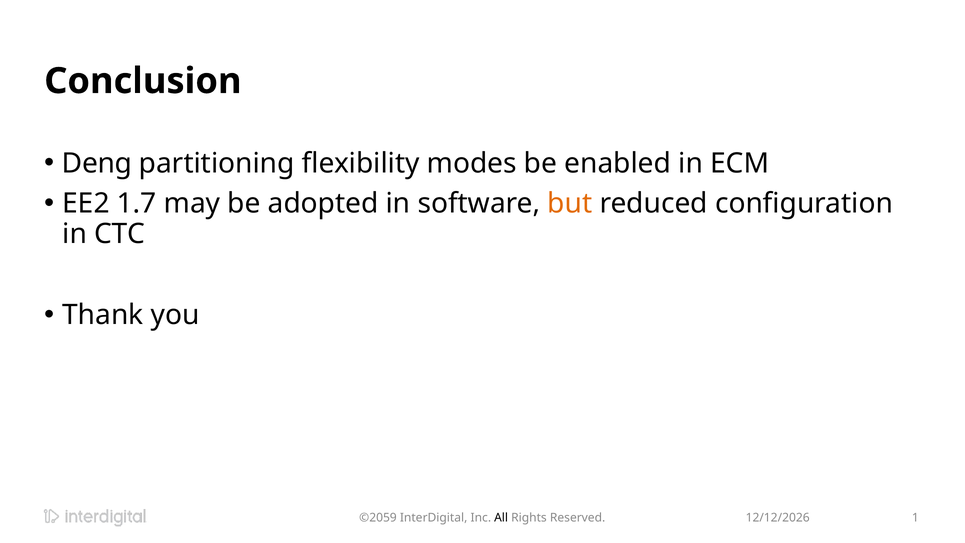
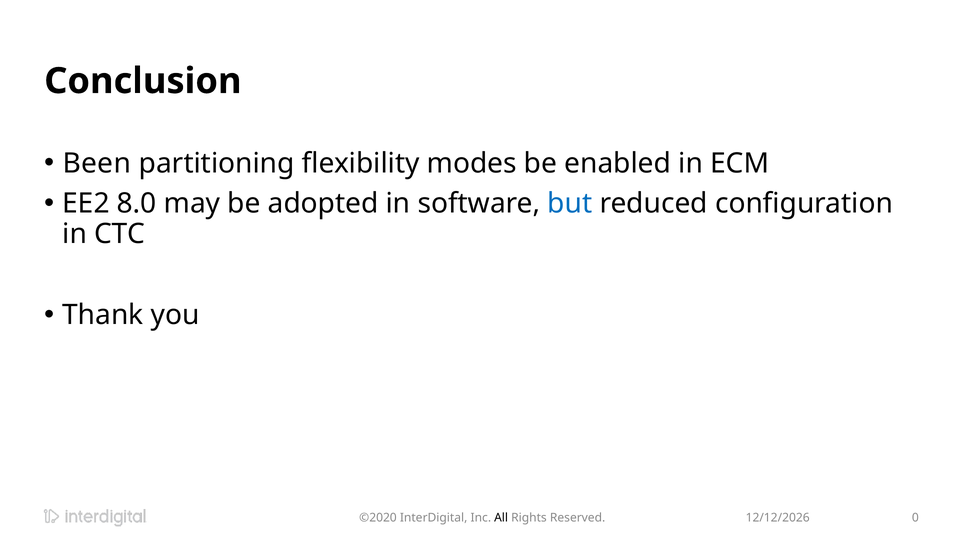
Deng: Deng -> Been
1.7: 1.7 -> 8.0
but colour: orange -> blue
©2059: ©2059 -> ©2020
1: 1 -> 0
